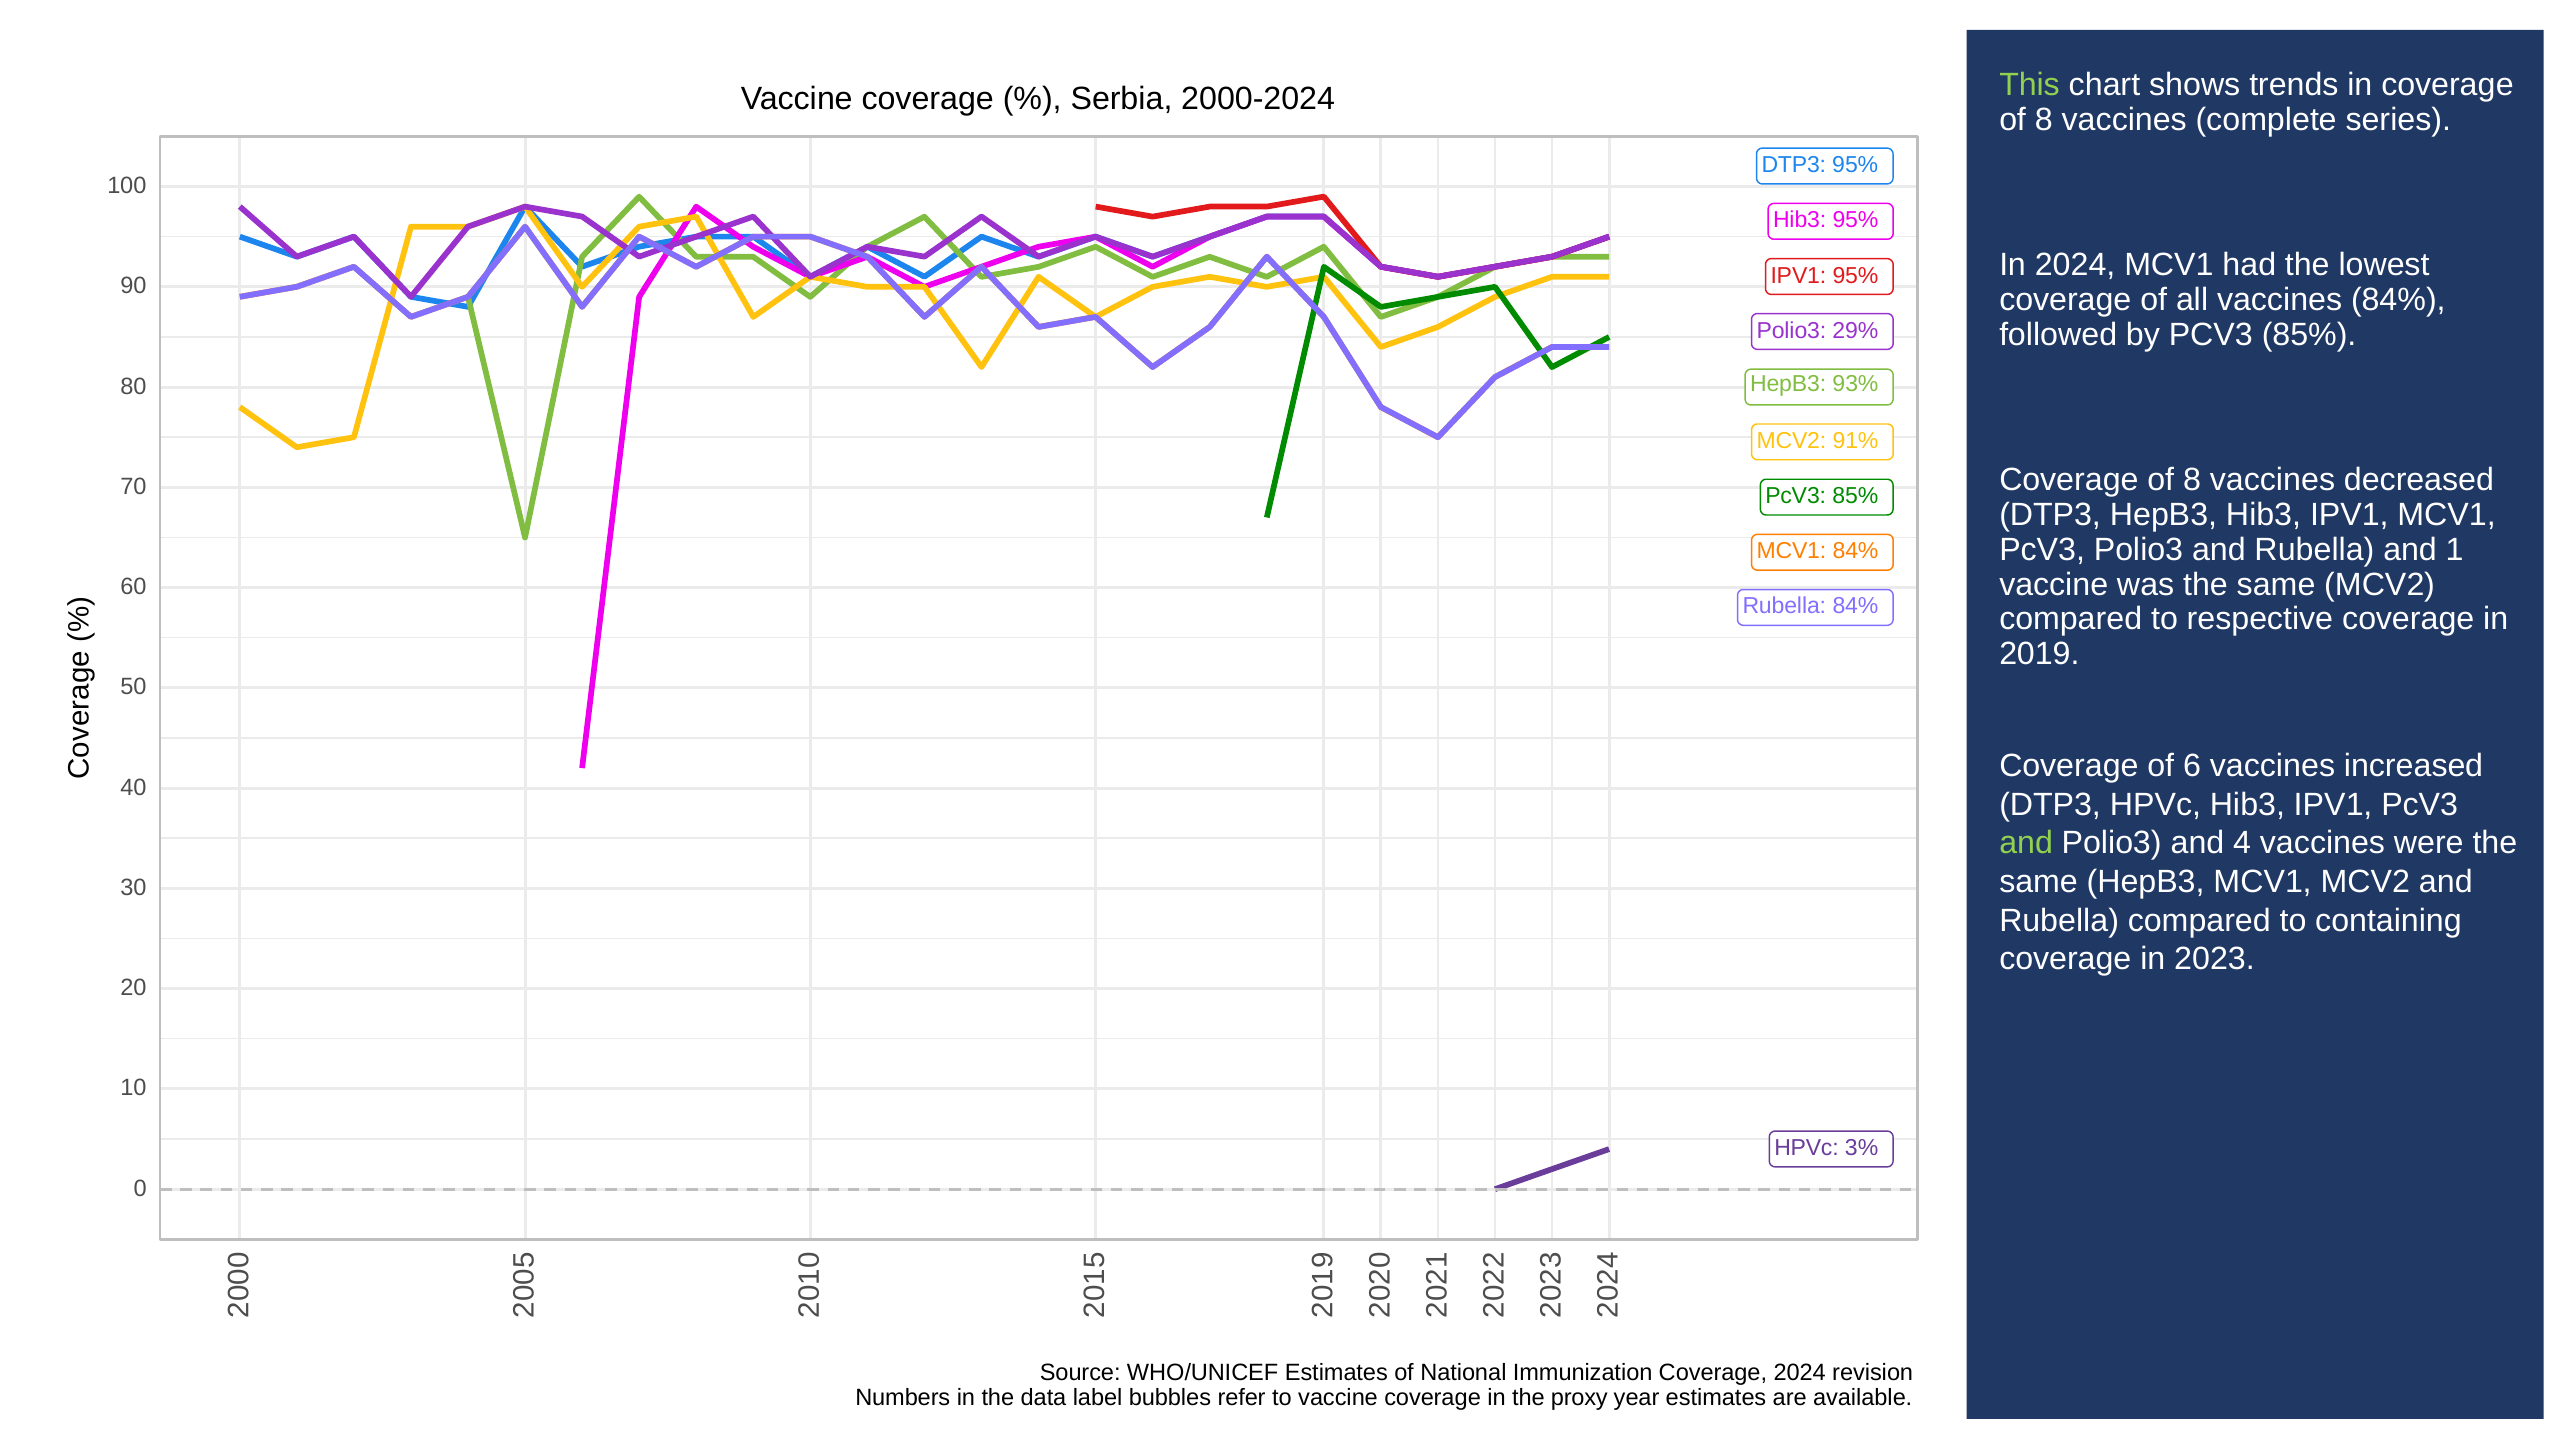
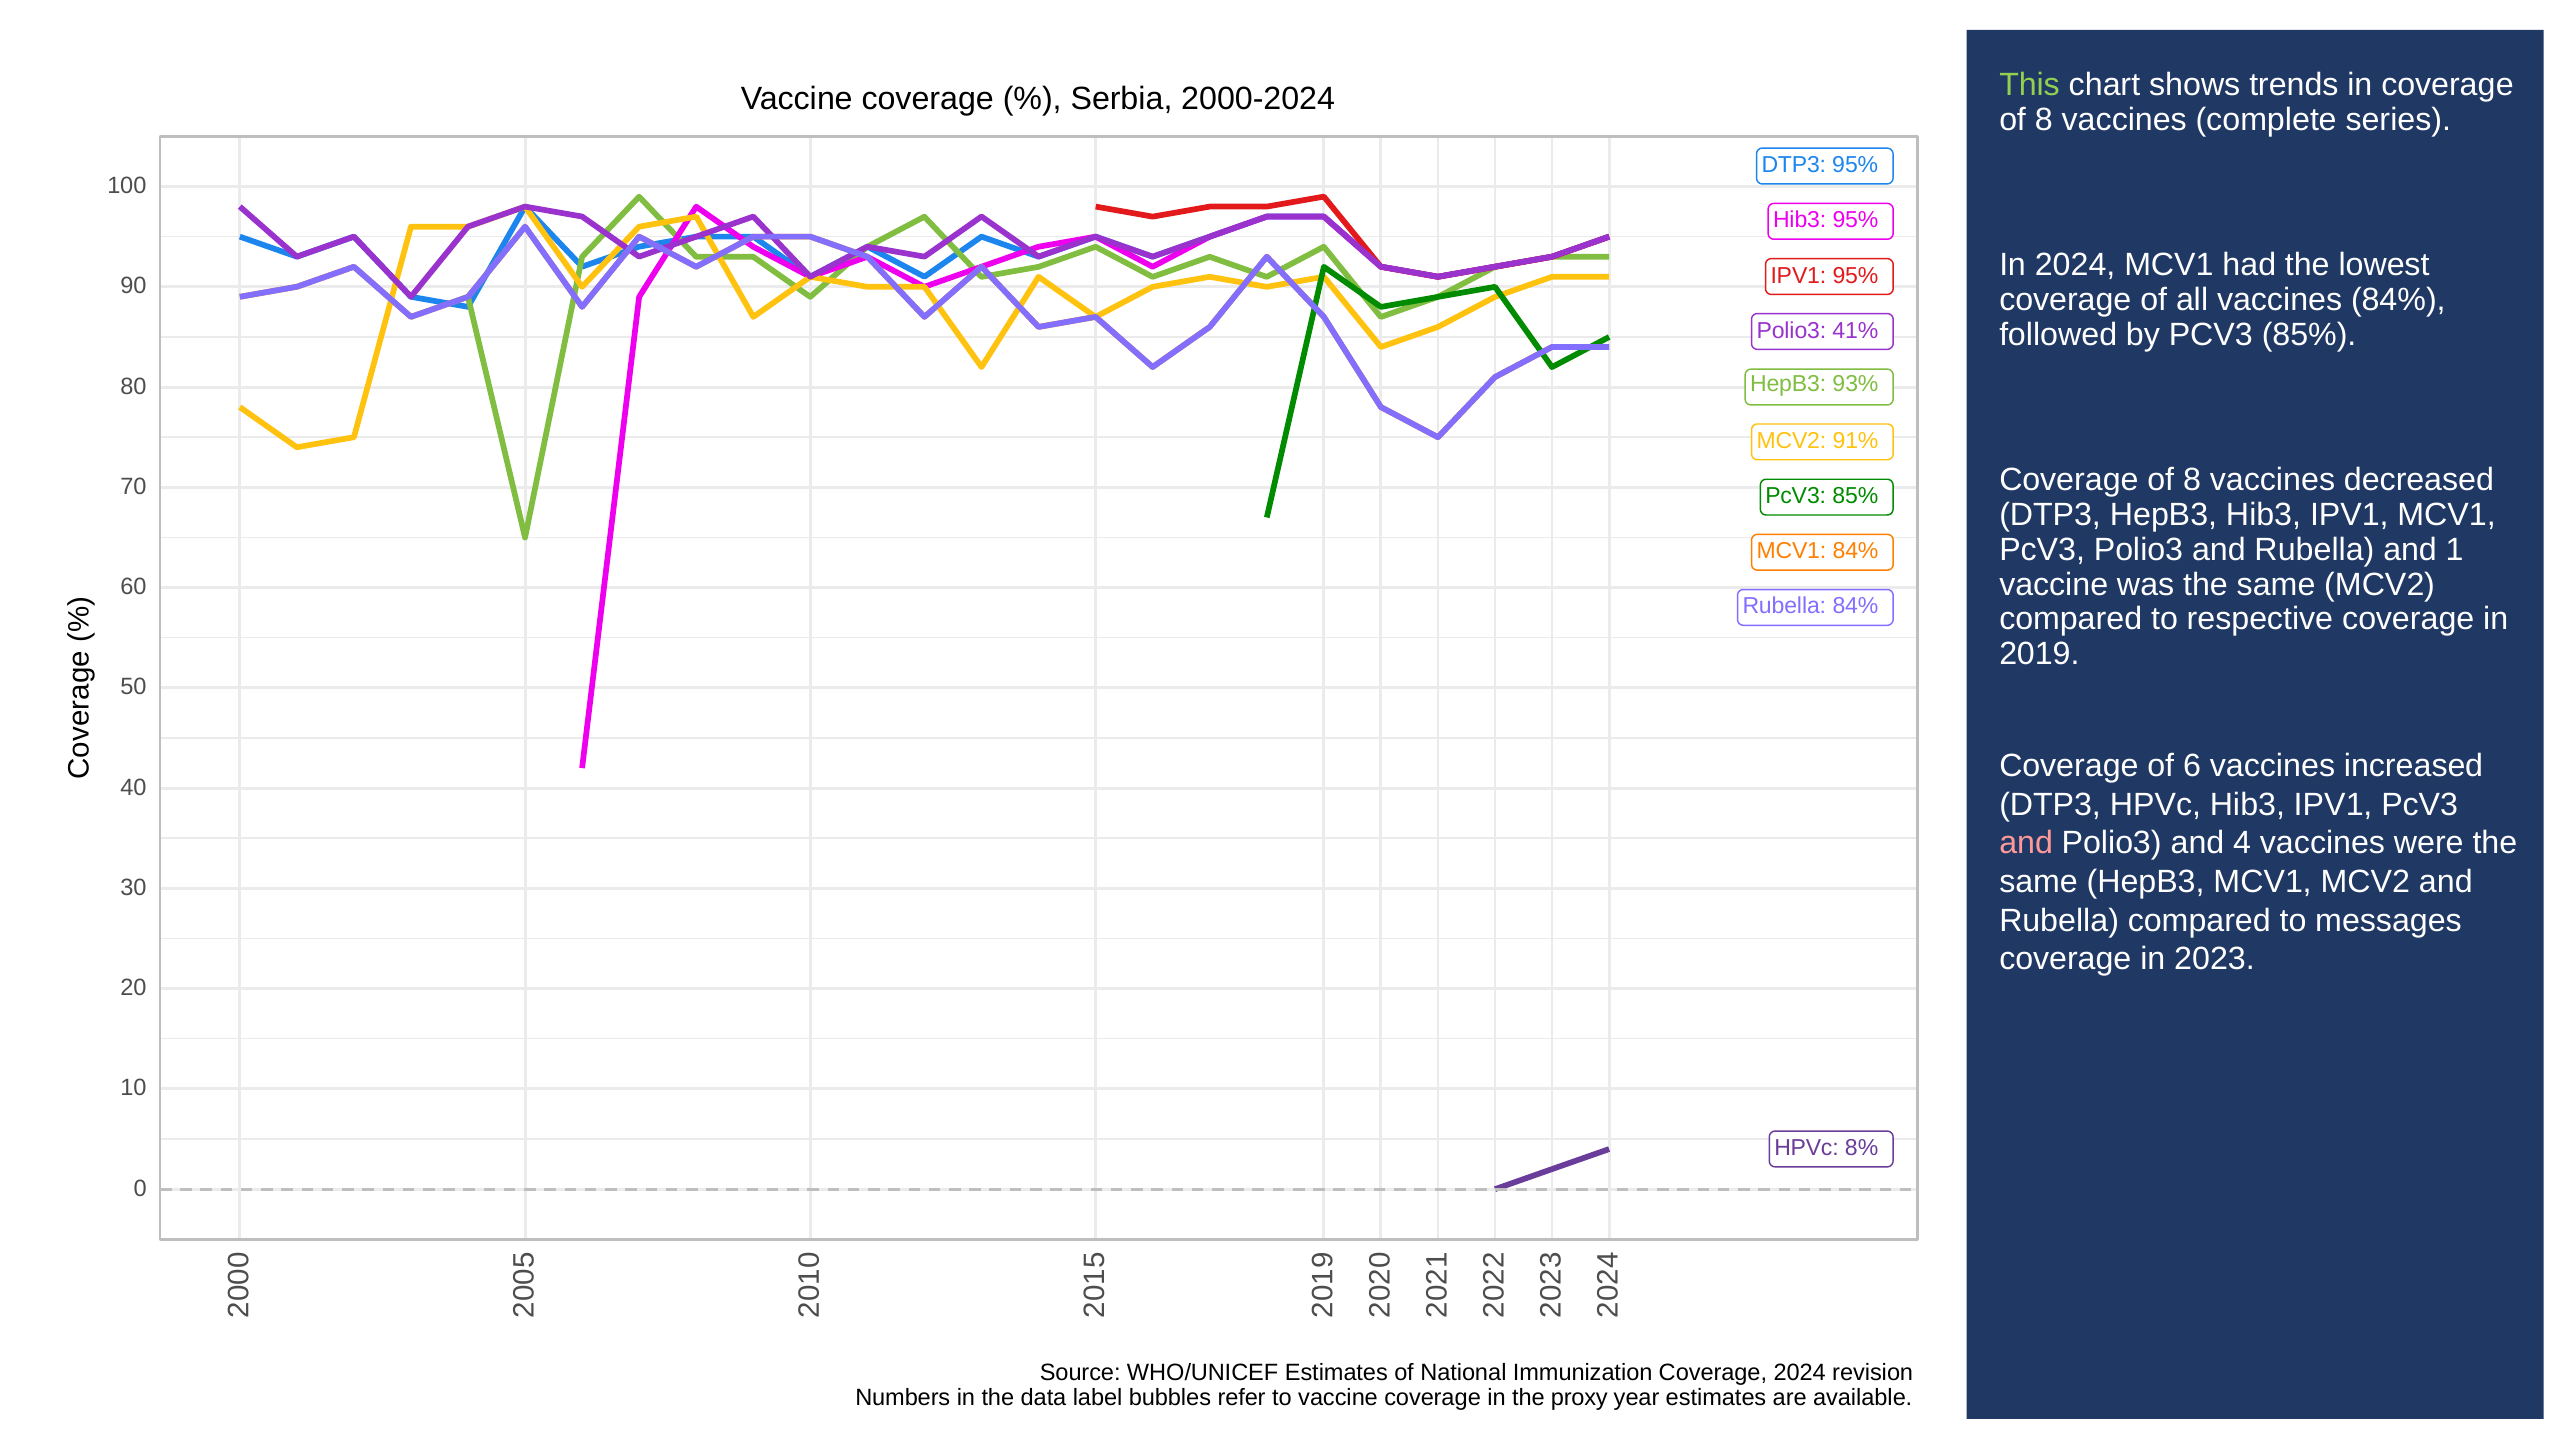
29%: 29% -> 41%
and at (2026, 843) colour: light green -> pink
containing: containing -> messages
3%: 3% -> 8%
